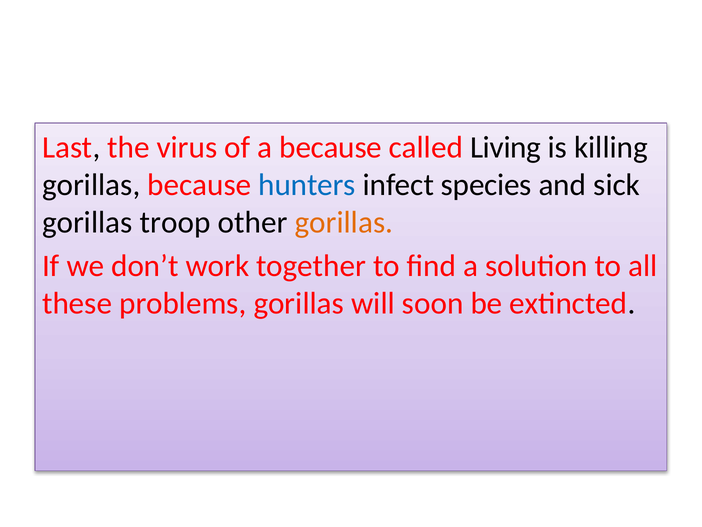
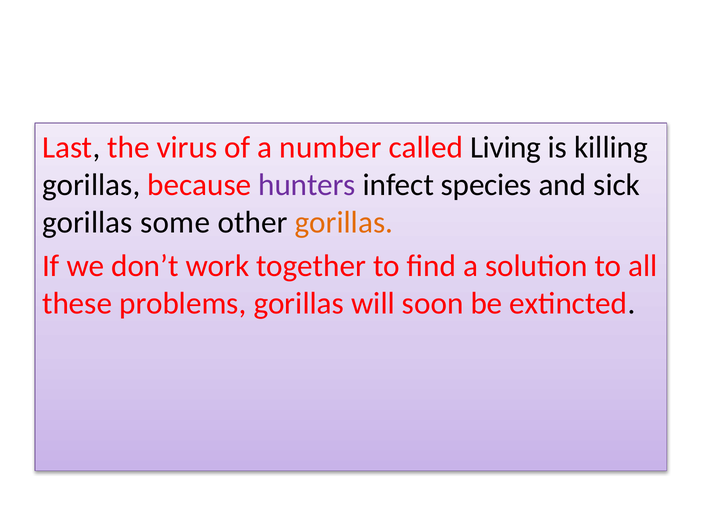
a because: because -> number
hunters colour: blue -> purple
troop: troop -> some
